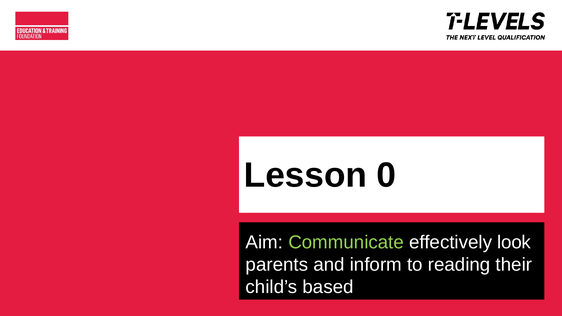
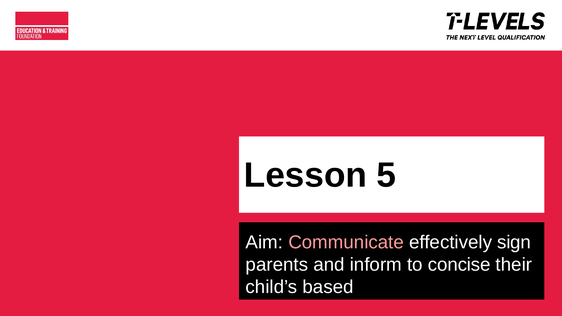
0: 0 -> 5
Communicate colour: light green -> pink
look: look -> sign
reading: reading -> concise
